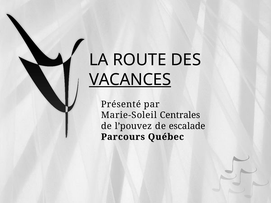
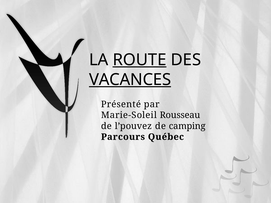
ROUTE underline: none -> present
Centrales: Centrales -> Rousseau
escalade: escalade -> camping
